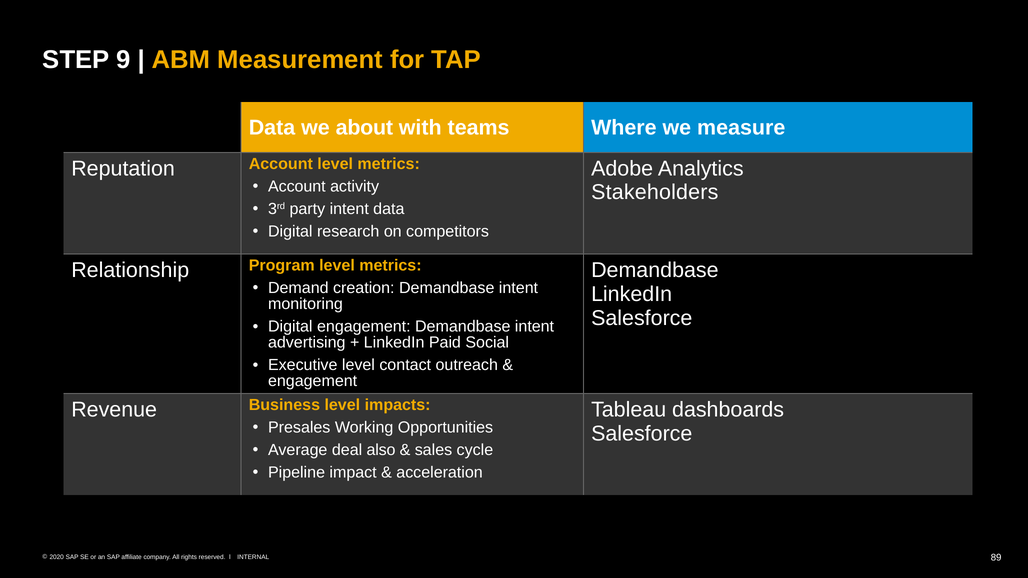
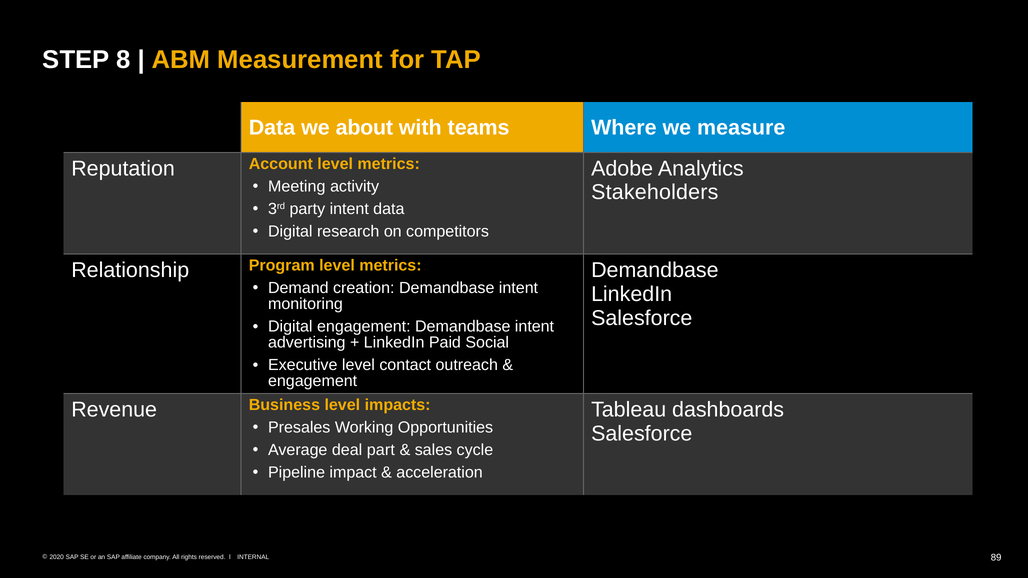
9: 9 -> 8
Account at (297, 186): Account -> Meeting
also: also -> part
